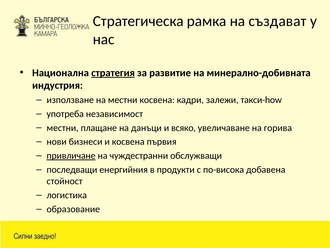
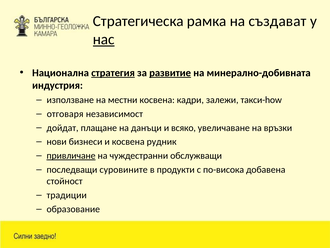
нас underline: none -> present
развитие underline: none -> present
употреба: употреба -> отговаря
местни at (63, 128): местни -> дойдат
горива: горива -> връзки
първия: първия -> рудник
енергийния: енергийния -> суровините
логистика: логистика -> традиции
